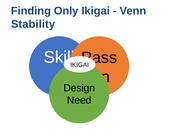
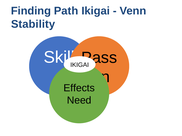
Only: Only -> Path
Design: Design -> Effects
